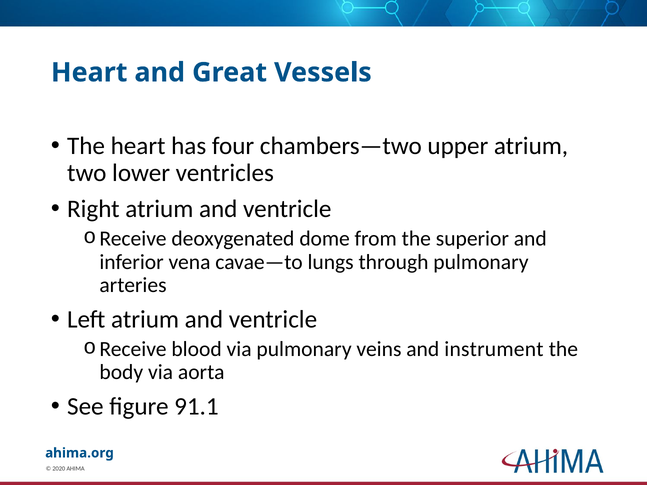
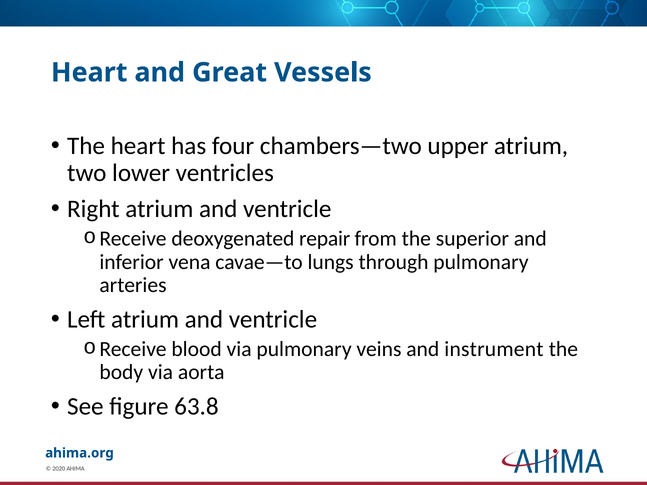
dome: dome -> repair
91.1: 91.1 -> 63.8
